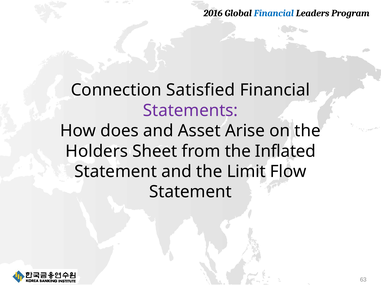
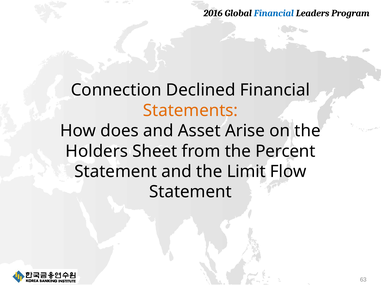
Satisfied: Satisfied -> Declined
Statements colour: purple -> orange
Inflated: Inflated -> Percent
